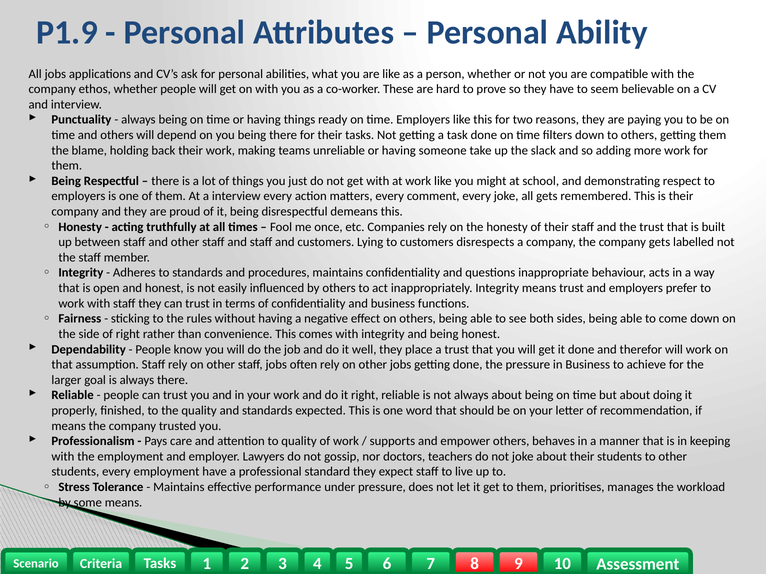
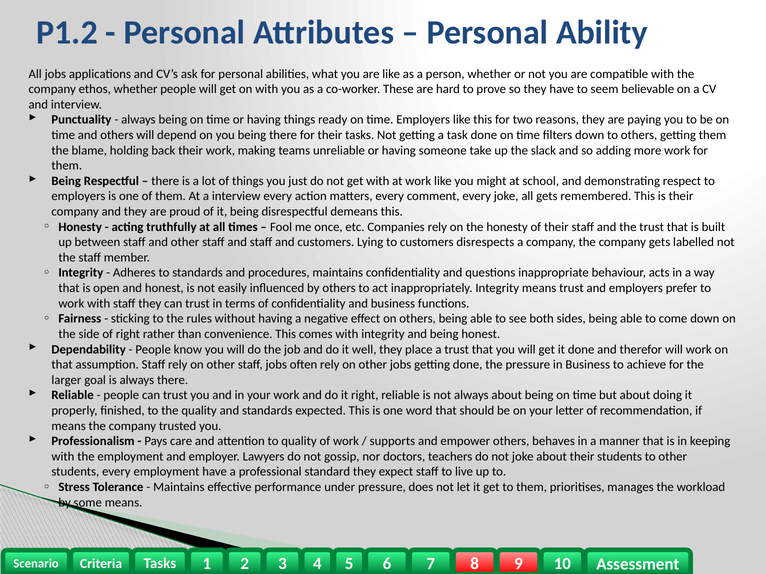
P1.9: P1.9 -> P1.2
